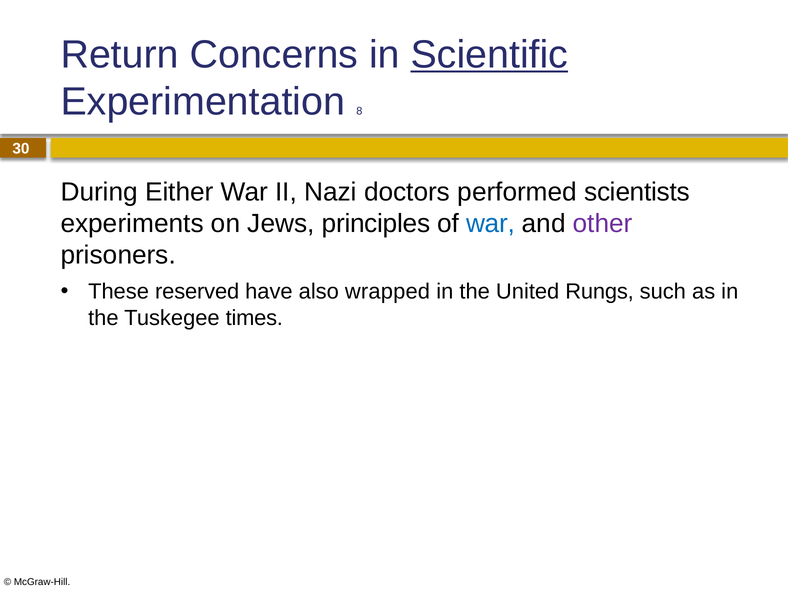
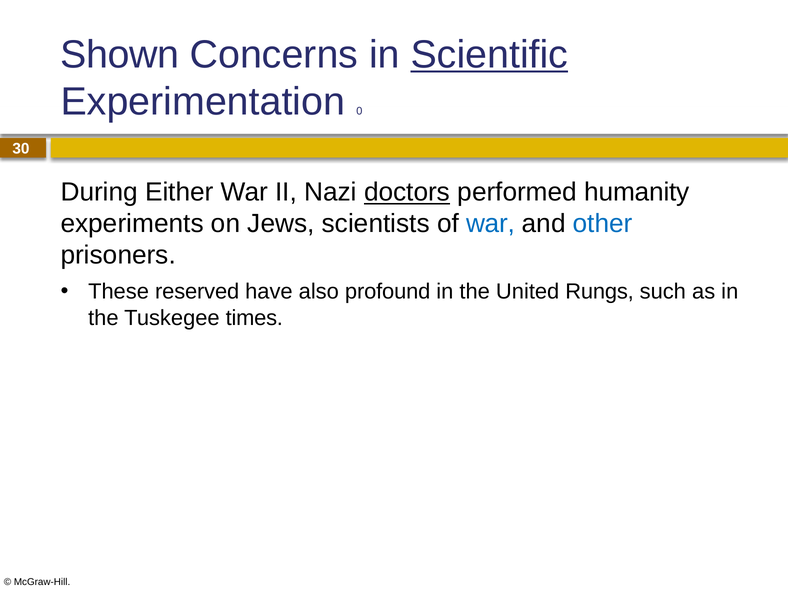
Return: Return -> Shown
8: 8 -> 0
doctors underline: none -> present
scientists: scientists -> humanity
principles: principles -> scientists
other colour: purple -> blue
wrapped: wrapped -> profound
